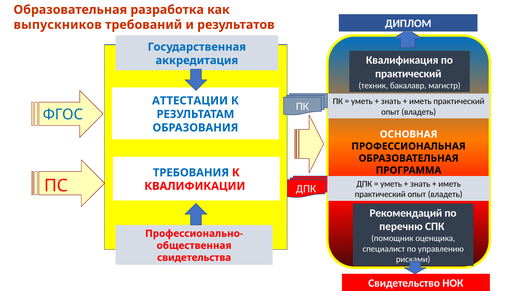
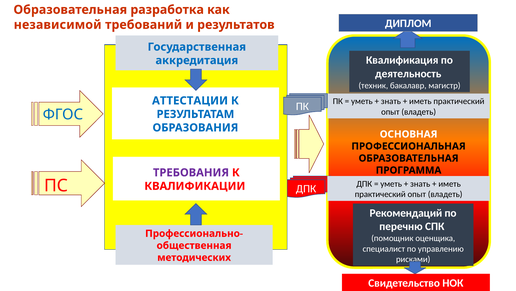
выпускников: выпускников -> независимой
практический at (408, 74): практический -> деятельность
ТРЕБОВАНИЯ colour: blue -> purple
свидетельства: свидетельства -> методических
